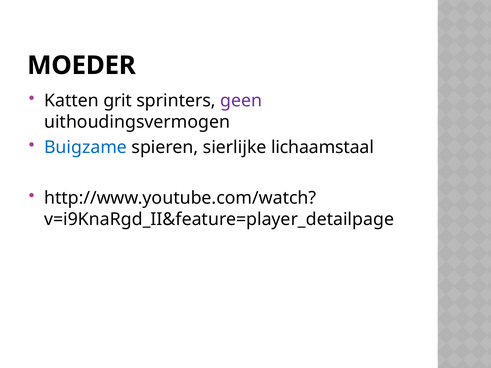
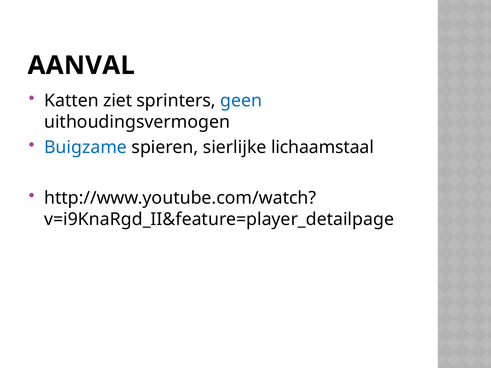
MOEDER: MOEDER -> AANVAL
grit: grit -> ziet
geen colour: purple -> blue
